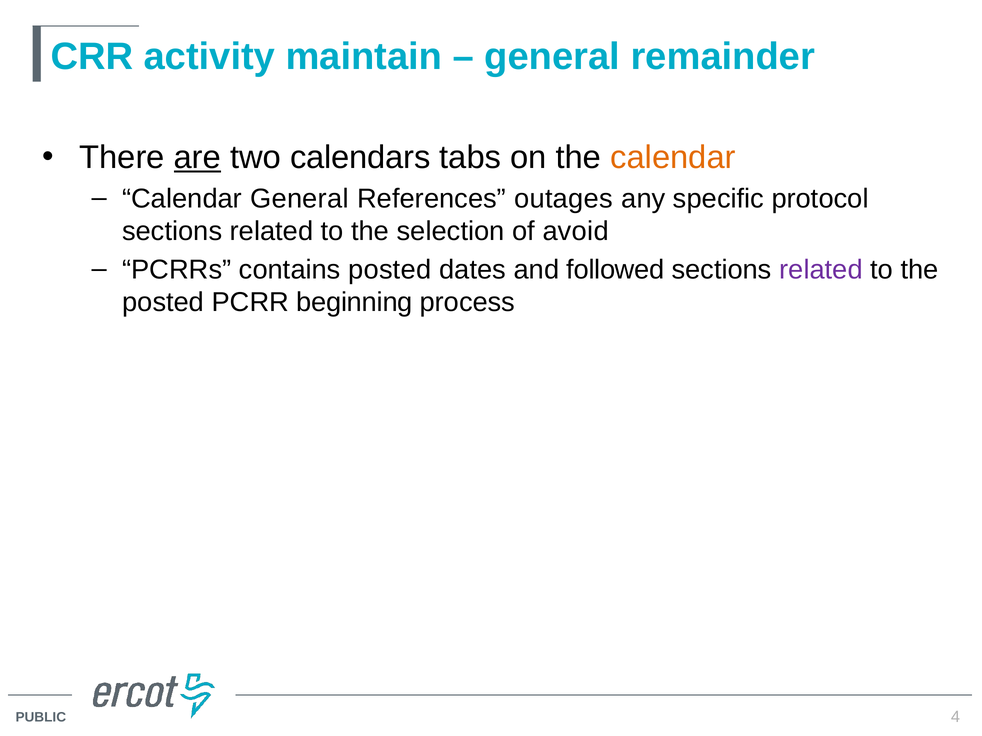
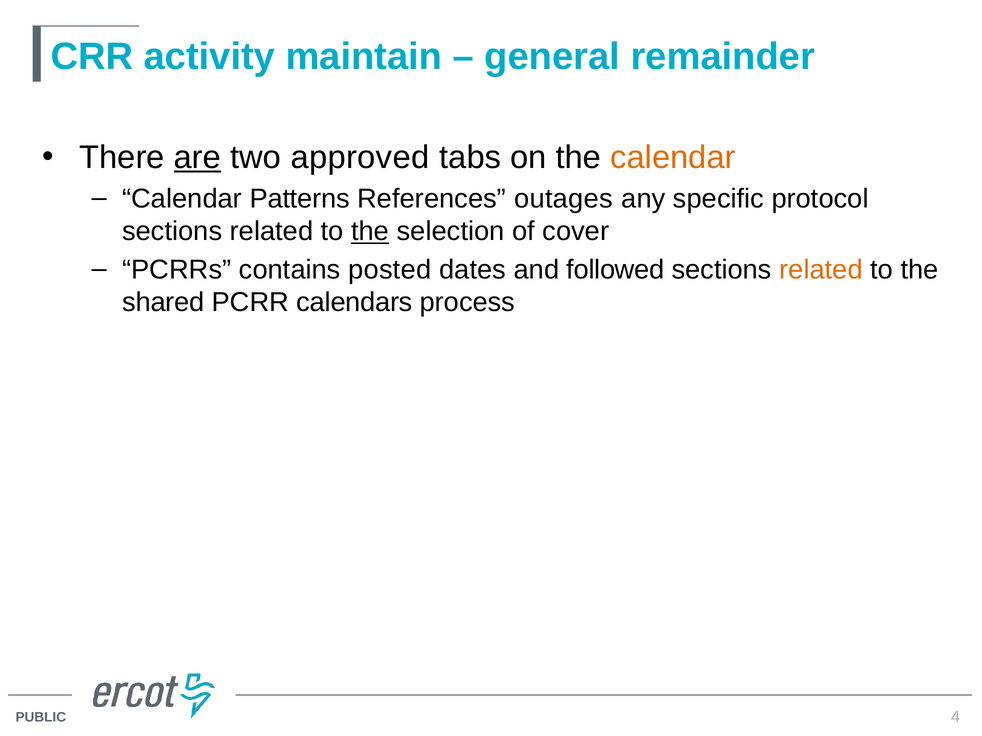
calendars: calendars -> approved
Calendar General: General -> Patterns
the at (370, 232) underline: none -> present
avoid: avoid -> cover
related at (821, 270) colour: purple -> orange
posted at (163, 302): posted -> shared
beginning: beginning -> calendars
